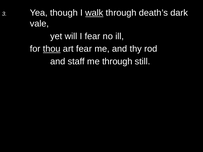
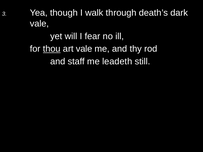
walk underline: present -> none
art fear: fear -> vale
me through: through -> leadeth
